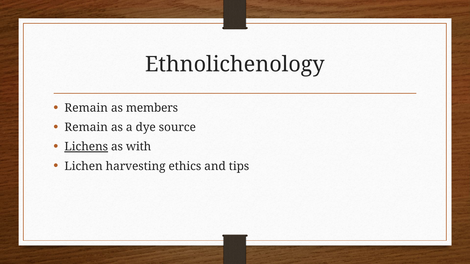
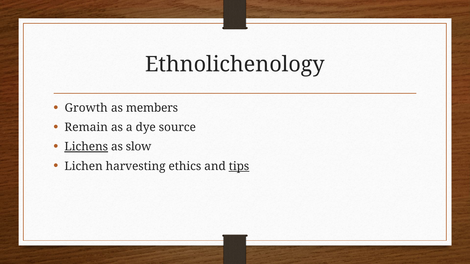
Remain at (86, 108): Remain -> Growth
with: with -> slow
tips underline: none -> present
